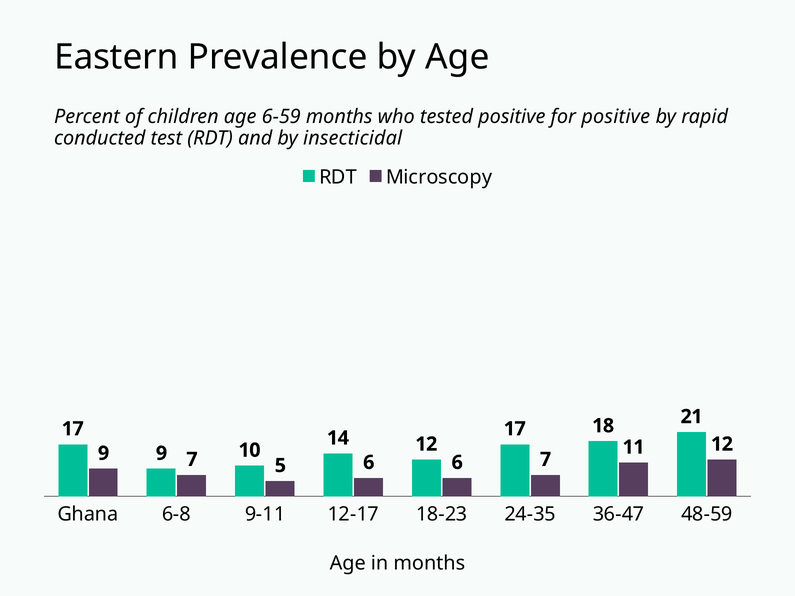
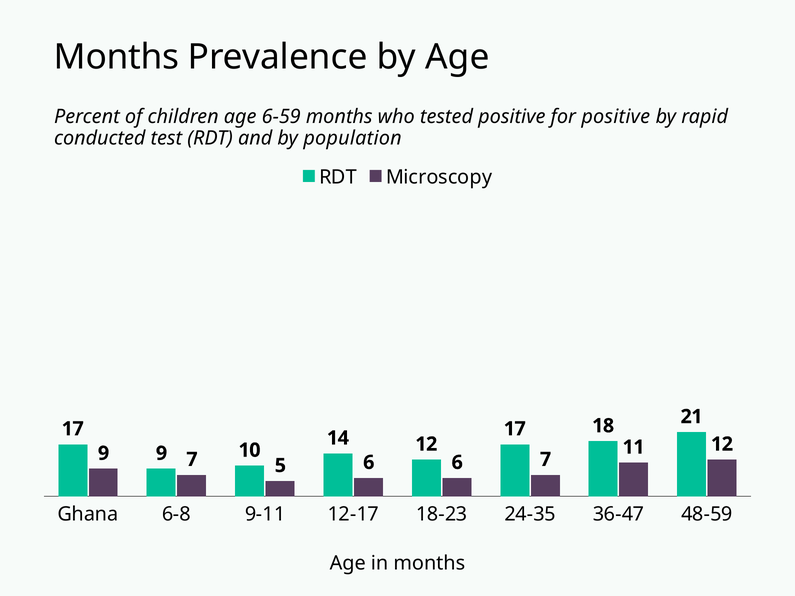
Eastern at (116, 57): Eastern -> Months
insecticidal: insecticidal -> population
